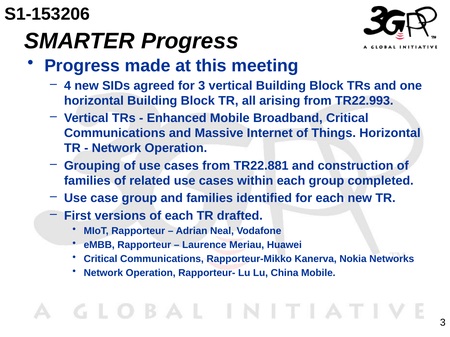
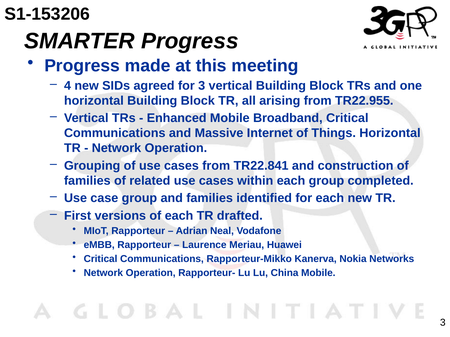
TR22.993: TR22.993 -> TR22.955
TR22.881: TR22.881 -> TR22.841
